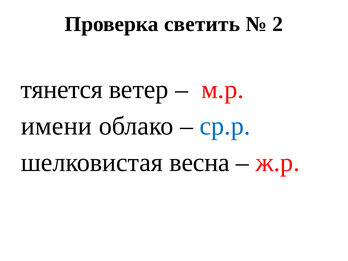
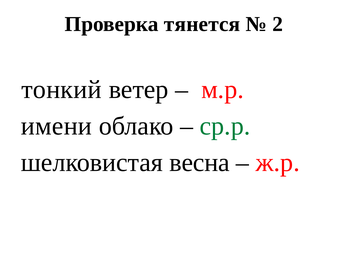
светить: светить -> тянется
тянется: тянется -> тонкий
ср.р colour: blue -> green
